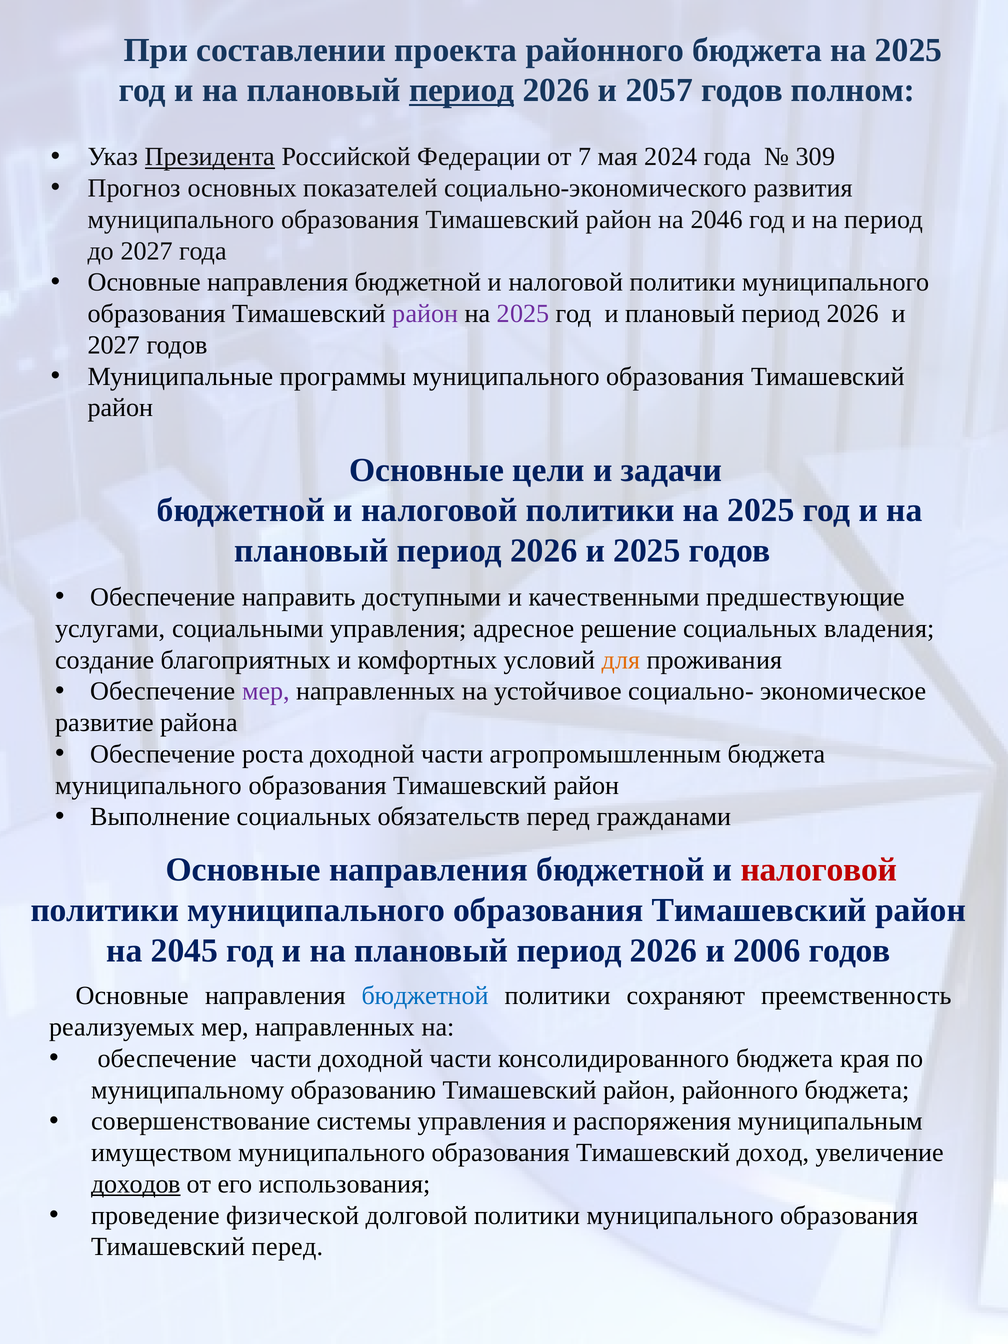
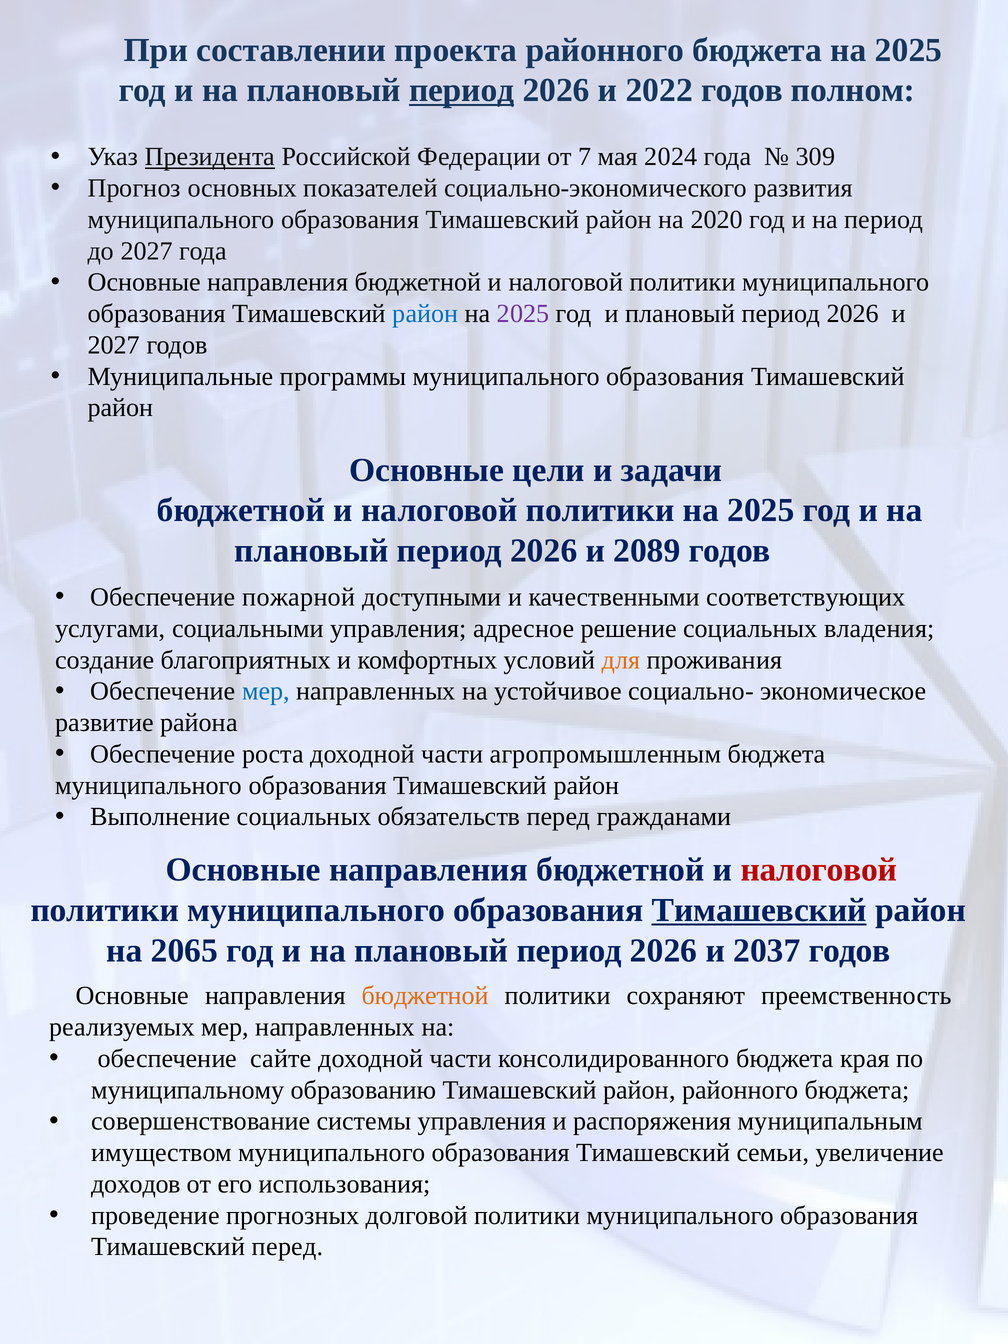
2057: 2057 -> 2022
2046: 2046 -> 2020
район at (425, 314) colour: purple -> blue
и 2025: 2025 -> 2089
направить: направить -> пожарной
предшествующие: предшествующие -> соответствующих
мер at (266, 691) colour: purple -> blue
Тимашевский at (759, 910) underline: none -> present
2045: 2045 -> 2065
2006: 2006 -> 2037
бюджетной at (425, 996) colour: blue -> orange
обеспечение части: части -> сайте
доход: доход -> семьи
доходов underline: present -> none
физической: физической -> прогнозных
